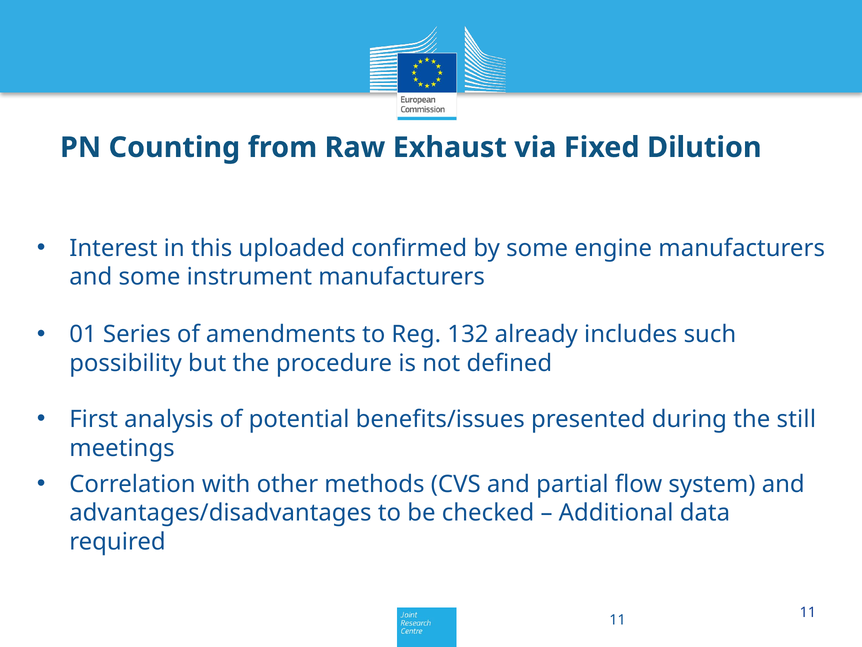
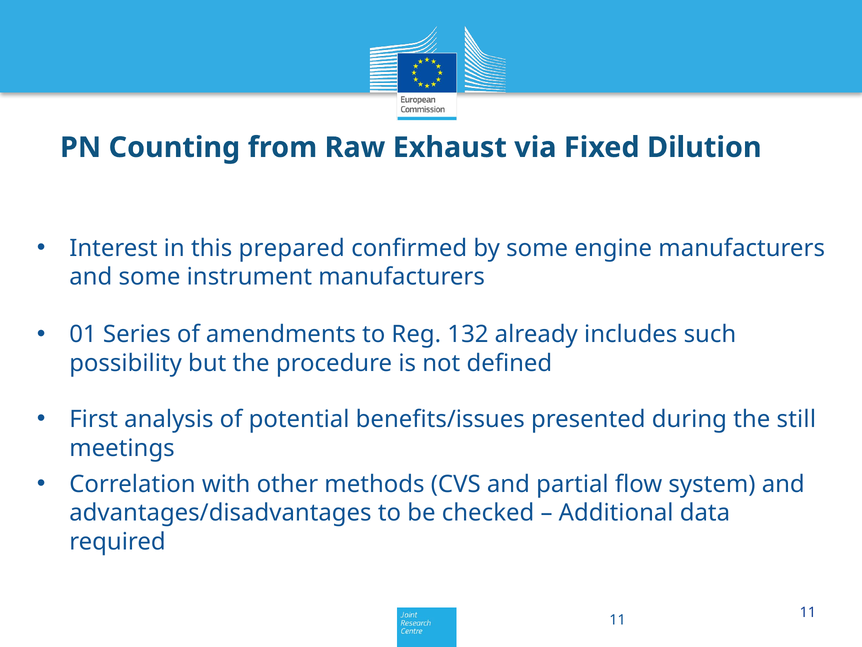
uploaded: uploaded -> prepared
